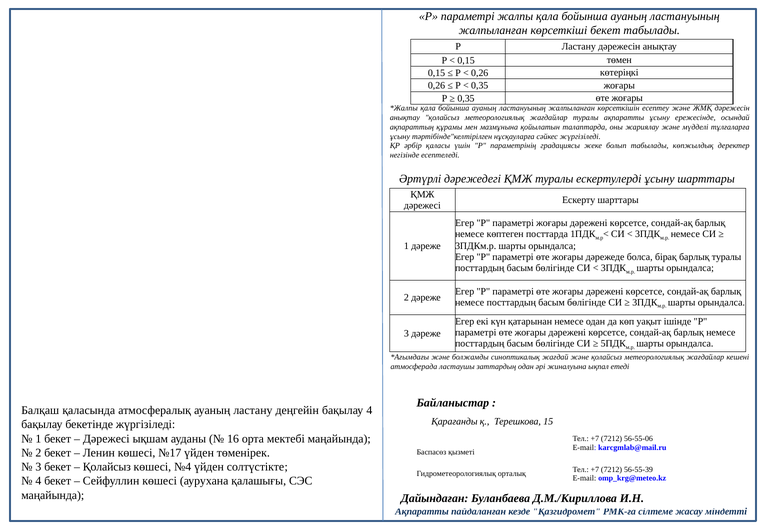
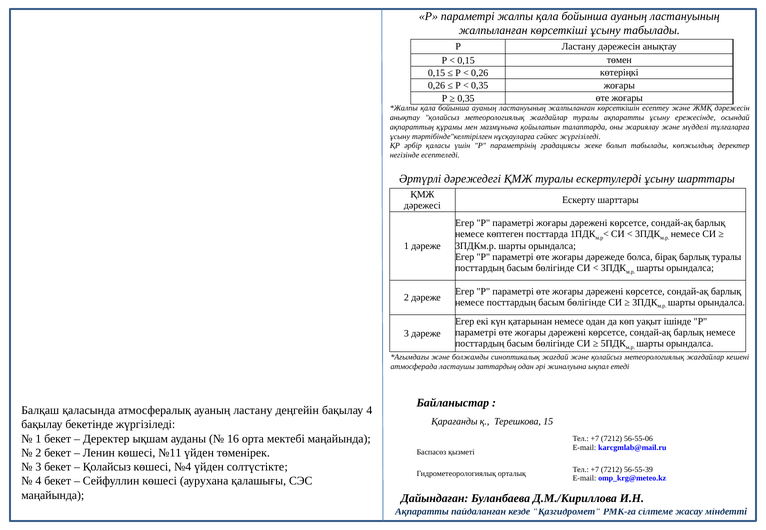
көрсеткіші бекет: бекет -> ұсыну
Дәрежесі at (106, 439): Дәрежесі -> Деректер
№17: №17 -> №11
